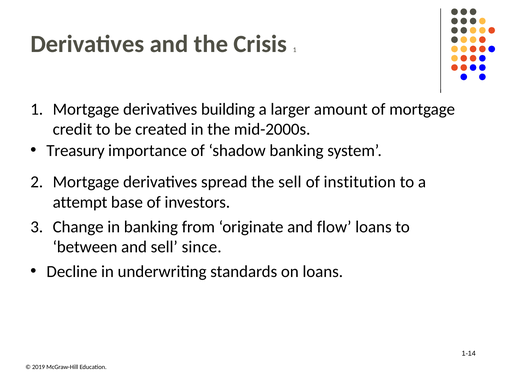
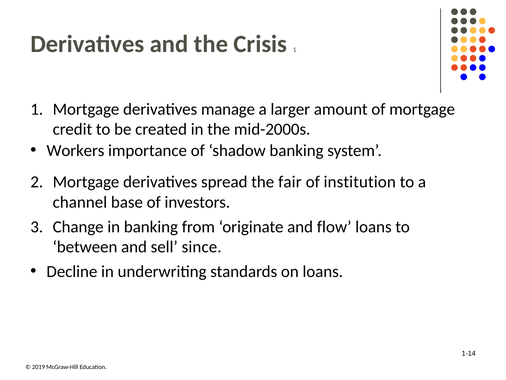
building: building -> manage
Treasury: Treasury -> Workers
the sell: sell -> fair
attempt: attempt -> channel
